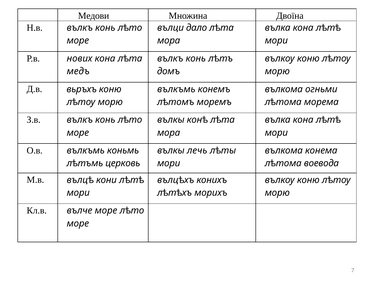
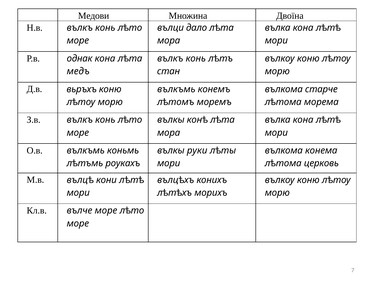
нових: нових -> однак
домъ: домъ -> стан
огньми: огньми -> старче
лечь: лечь -> руки
церковь: церковь -> роукахъ
воевода: воевода -> церковь
